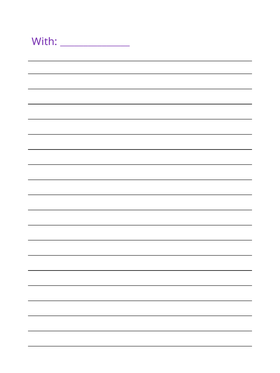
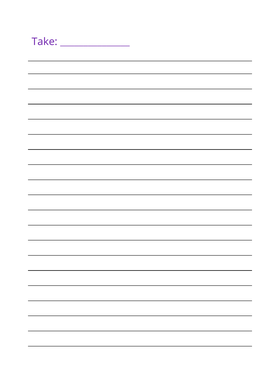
With: With -> Take
